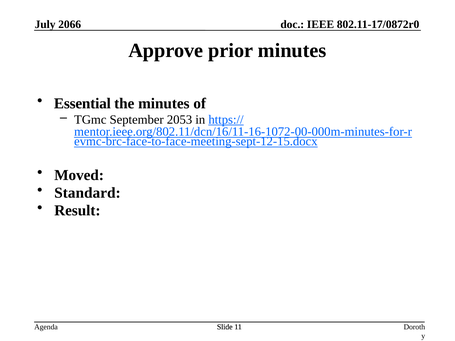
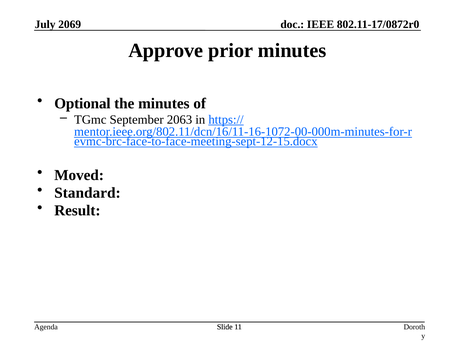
2066: 2066 -> 2069
Essential: Essential -> Optional
2053: 2053 -> 2063
